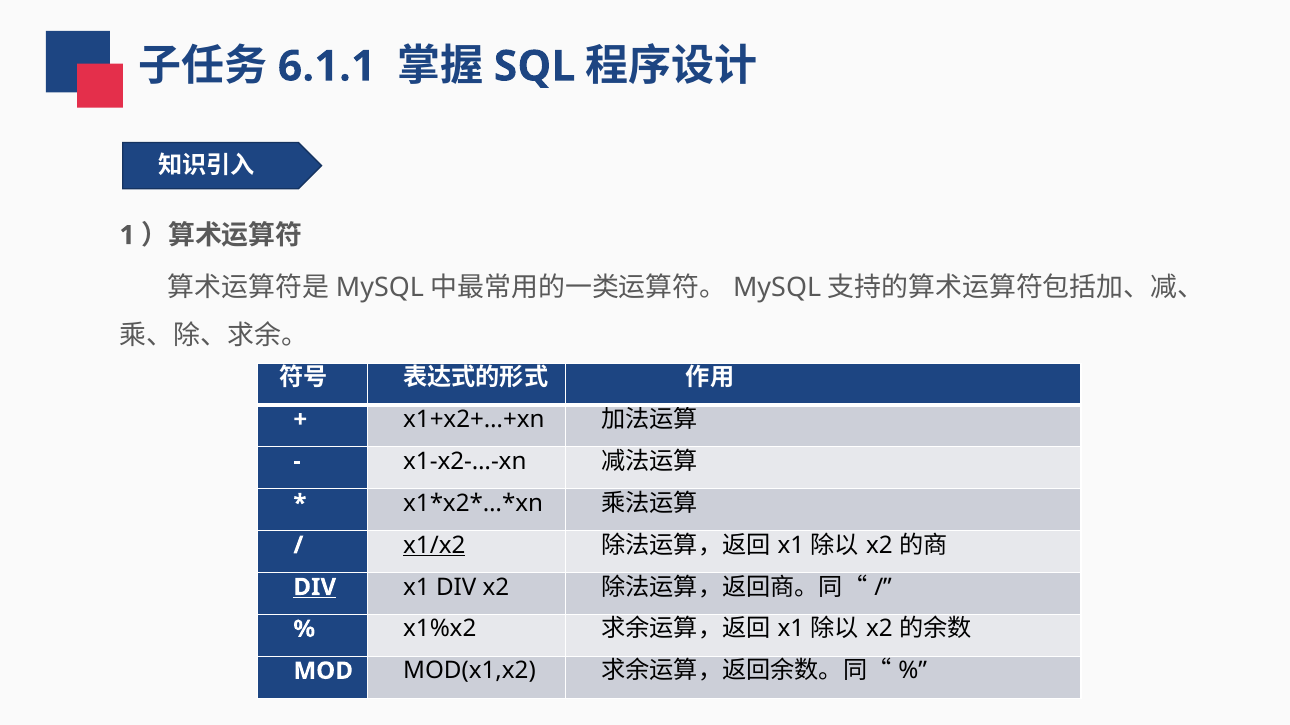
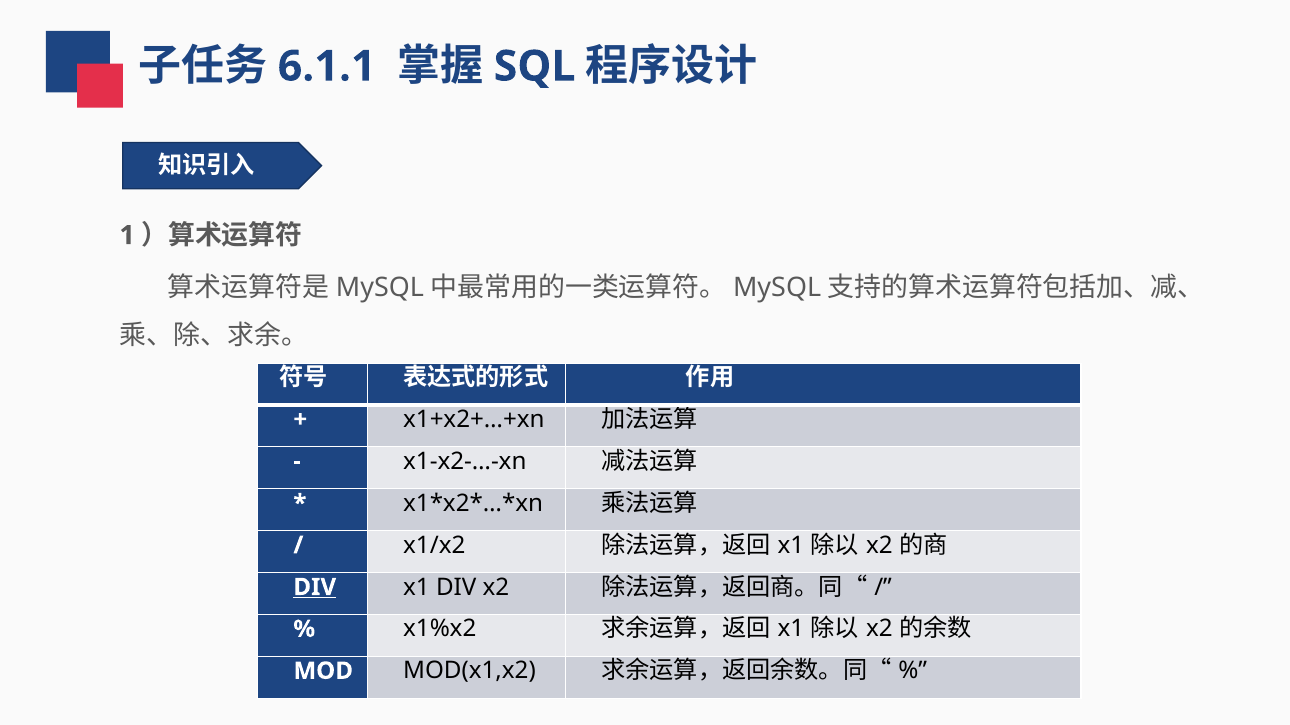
x1/x2 underline: present -> none
